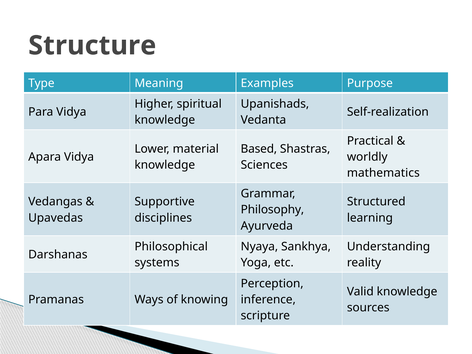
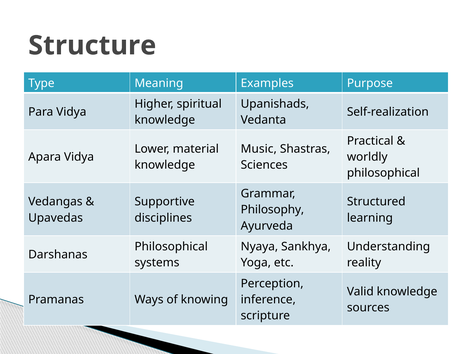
Based: Based -> Music
mathematics at (383, 173): mathematics -> philosophical
